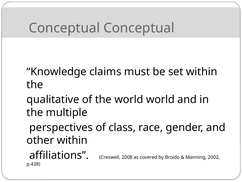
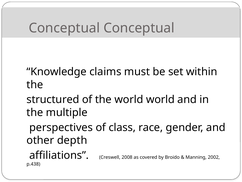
qualitative: qualitative -> structured
other within: within -> depth
